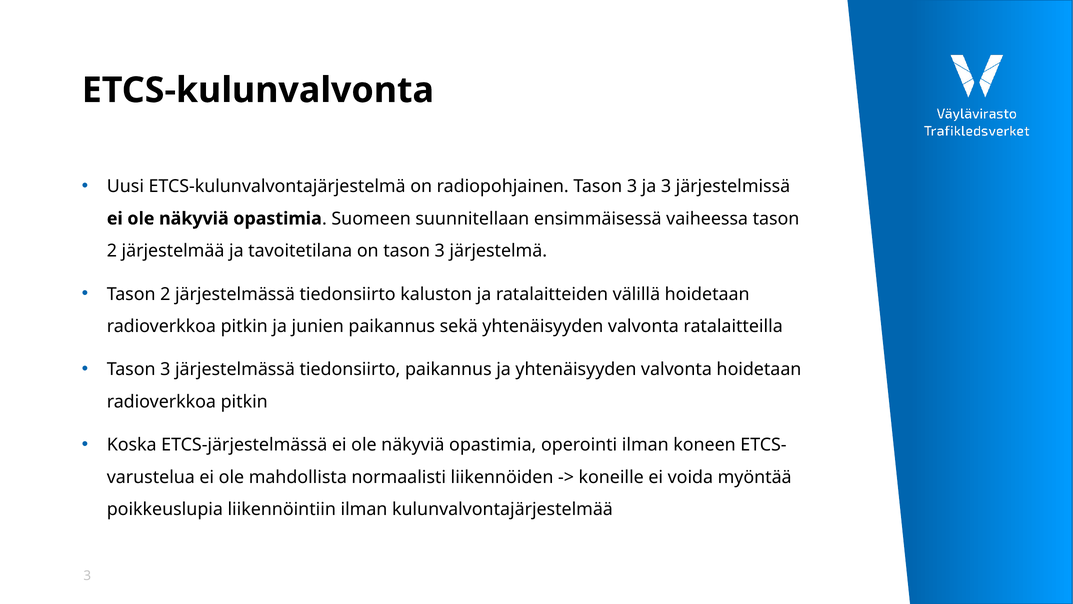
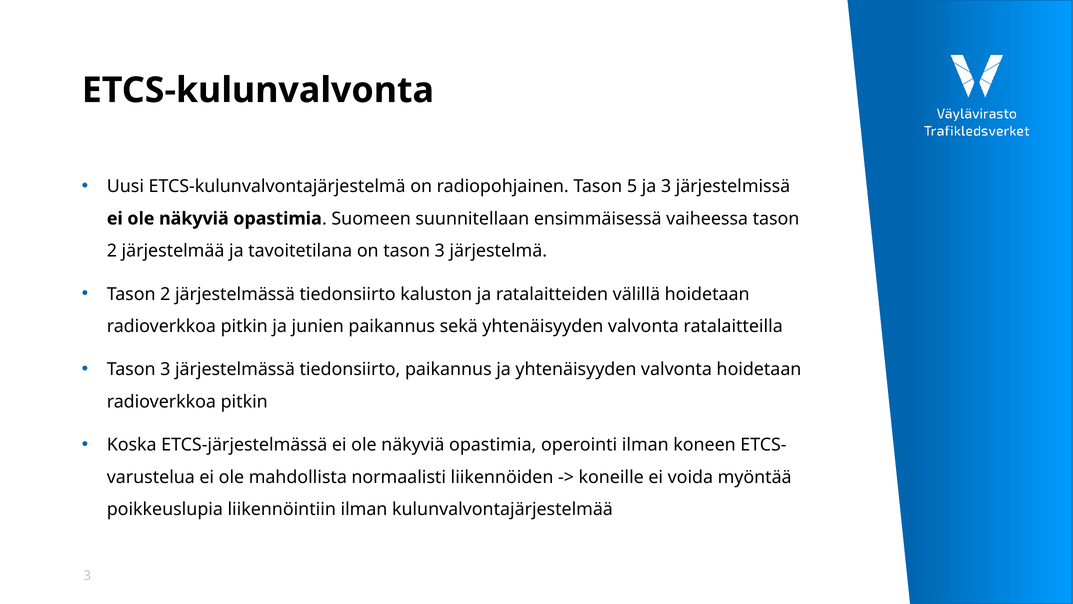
radiopohjainen Tason 3: 3 -> 5
